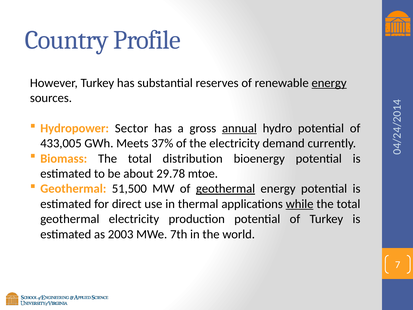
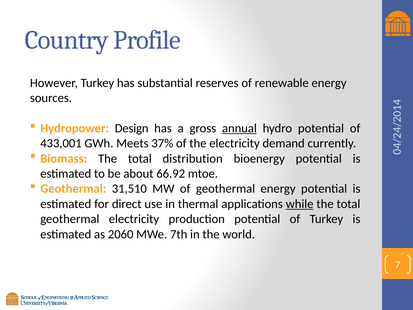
energy at (329, 83) underline: present -> none
Sector: Sector -> Design
433,005: 433,005 -> 433,001
29.78: 29.78 -> 66.92
51,500: 51,500 -> 31,510
geothermal at (226, 189) underline: present -> none
2003: 2003 -> 2060
